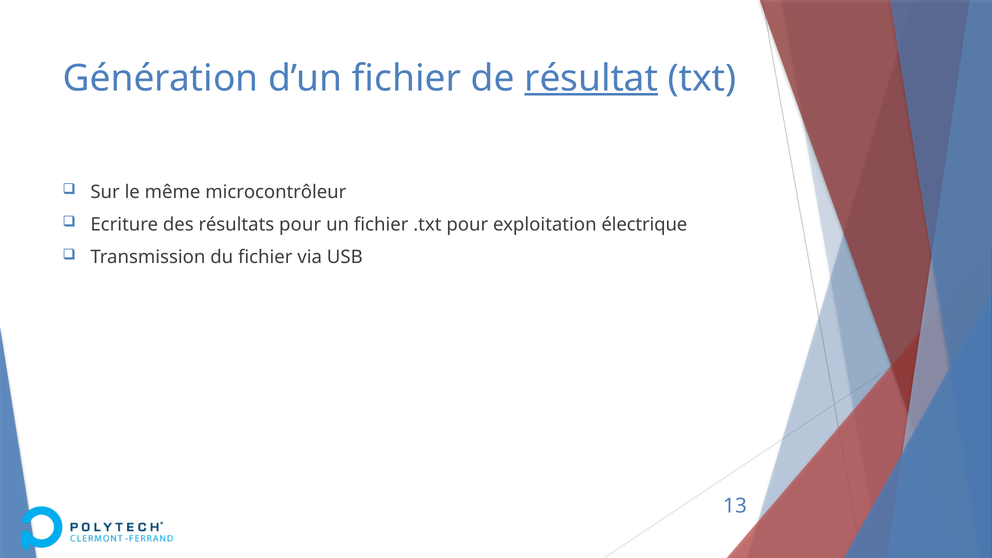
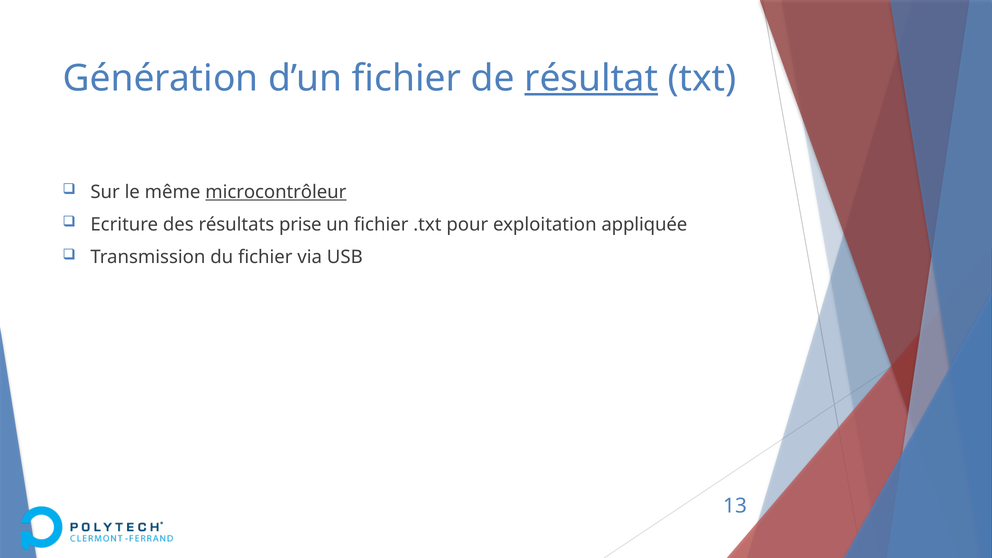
microcontrôleur underline: none -> present
résultats pour: pour -> prise
électrique: électrique -> appliquée
